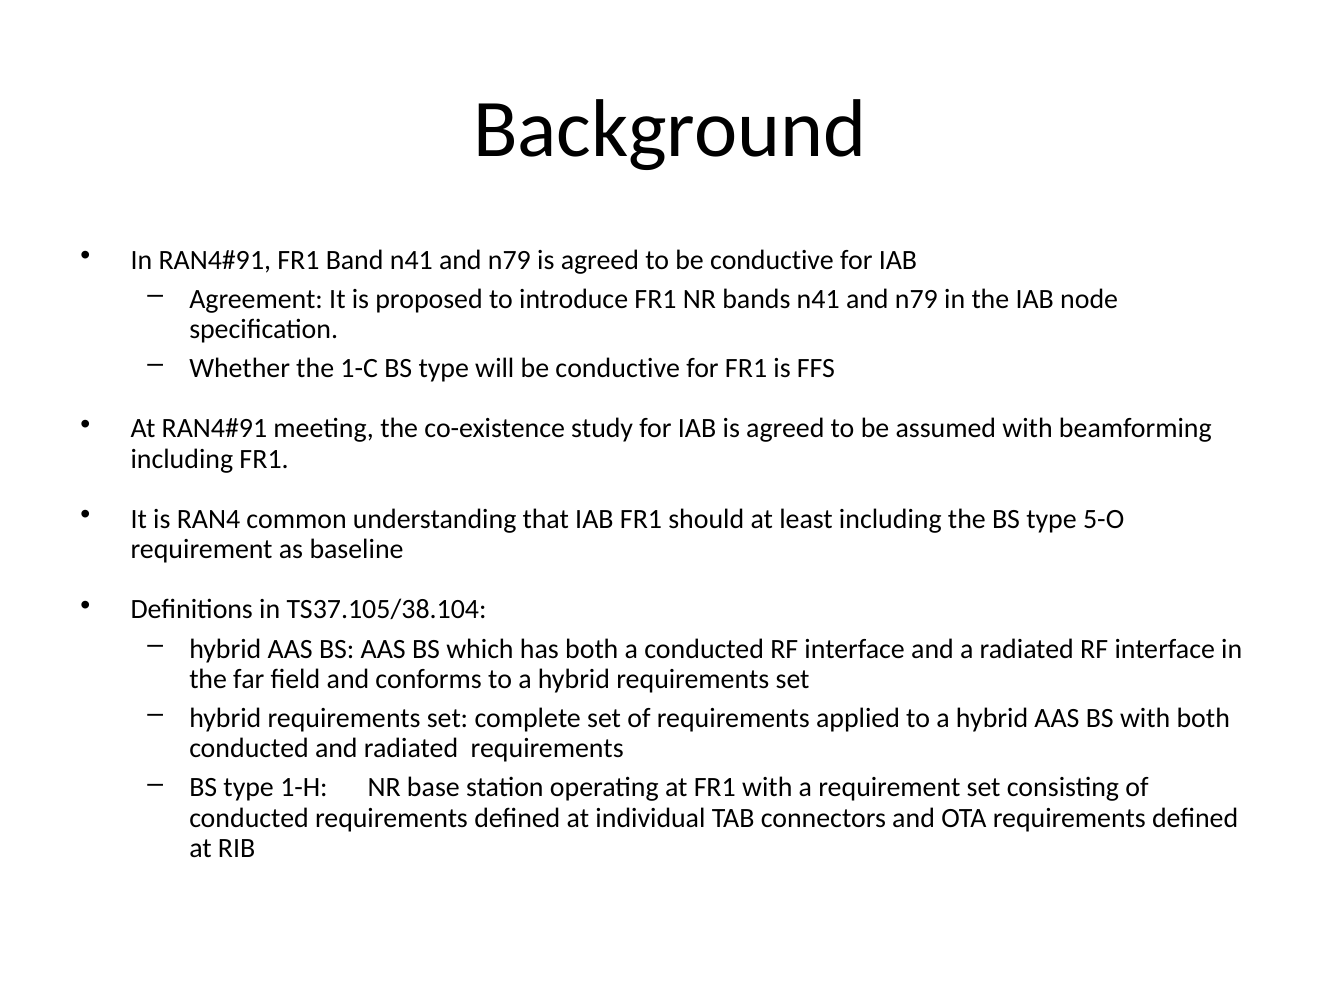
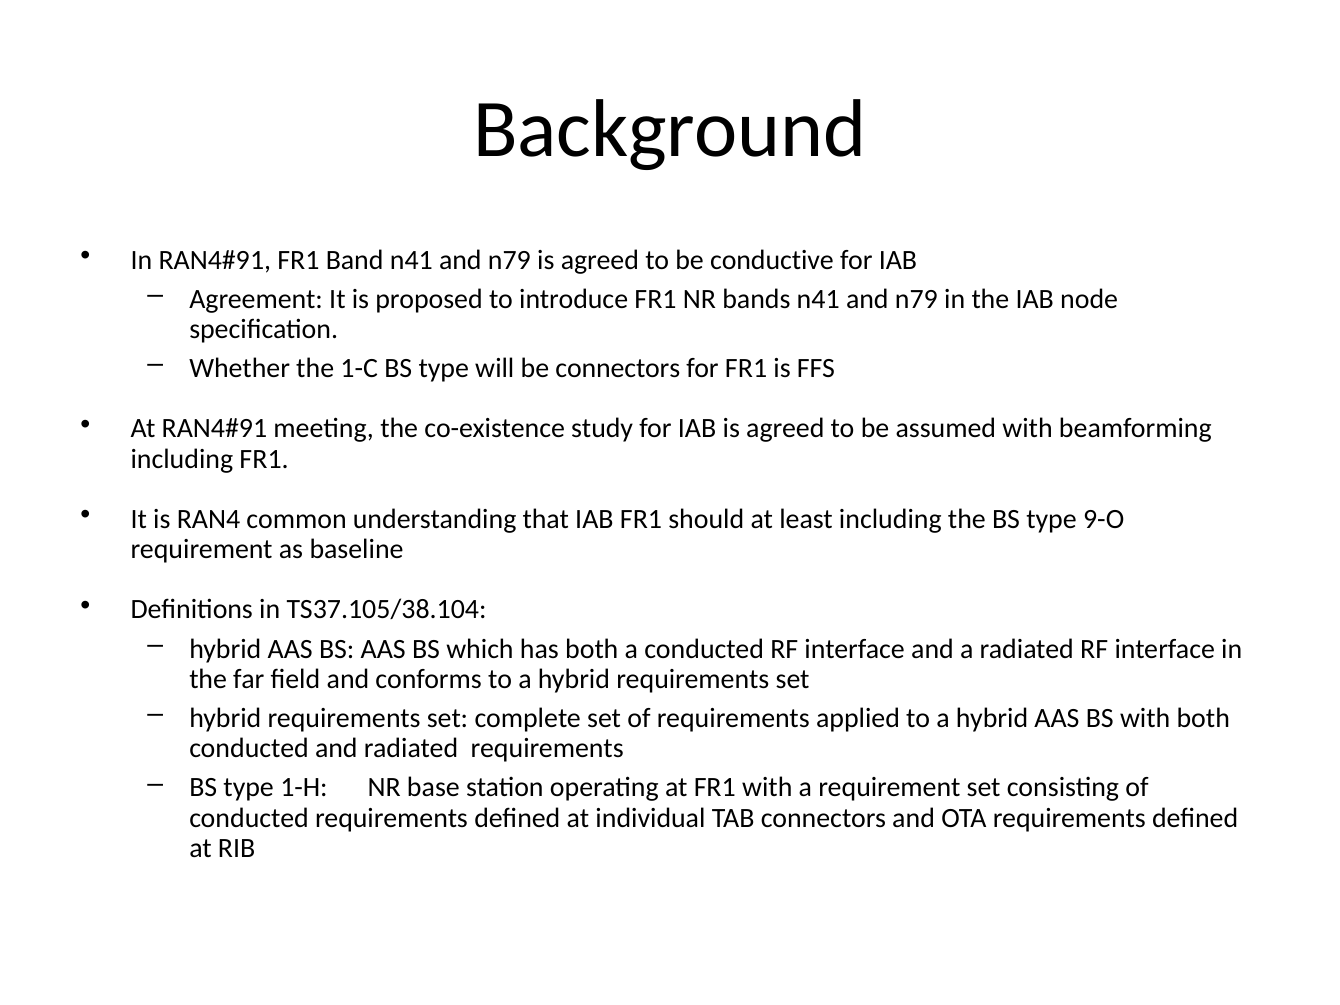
will be conductive: conductive -> connectors
5-O: 5-O -> 9-O
